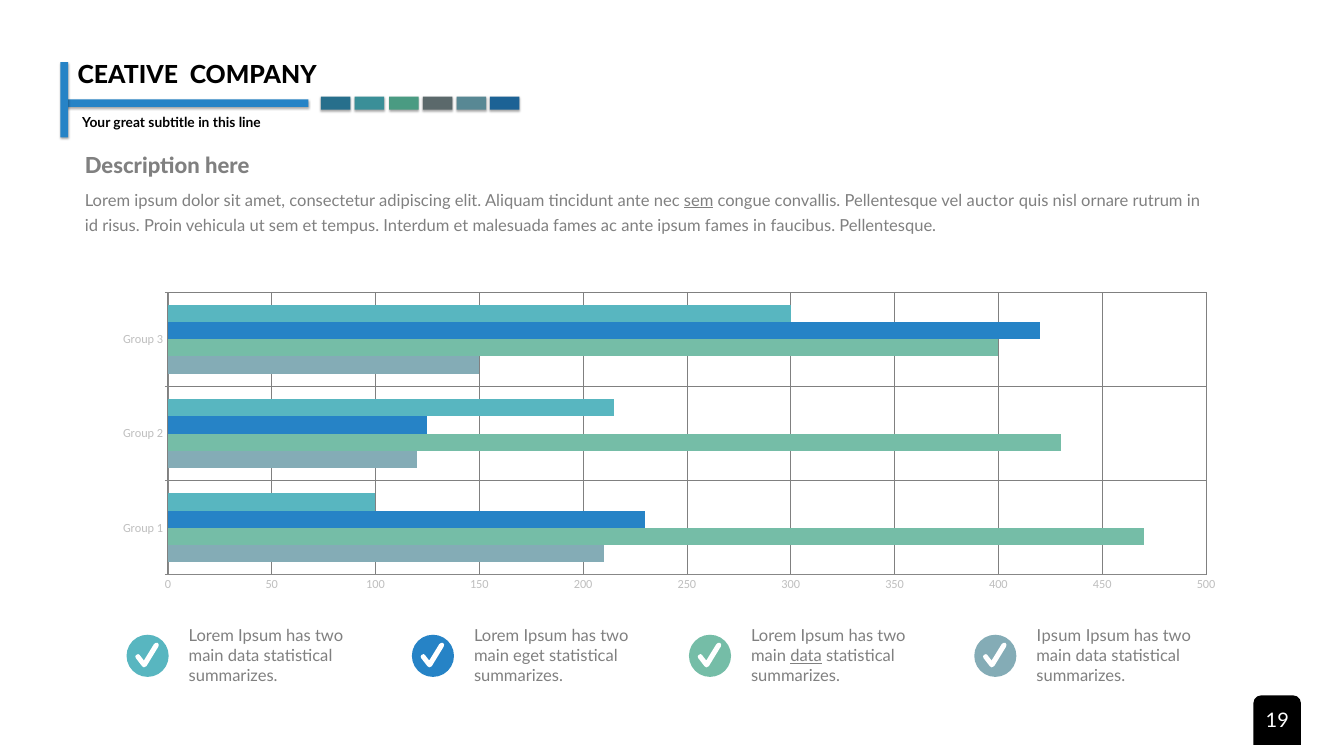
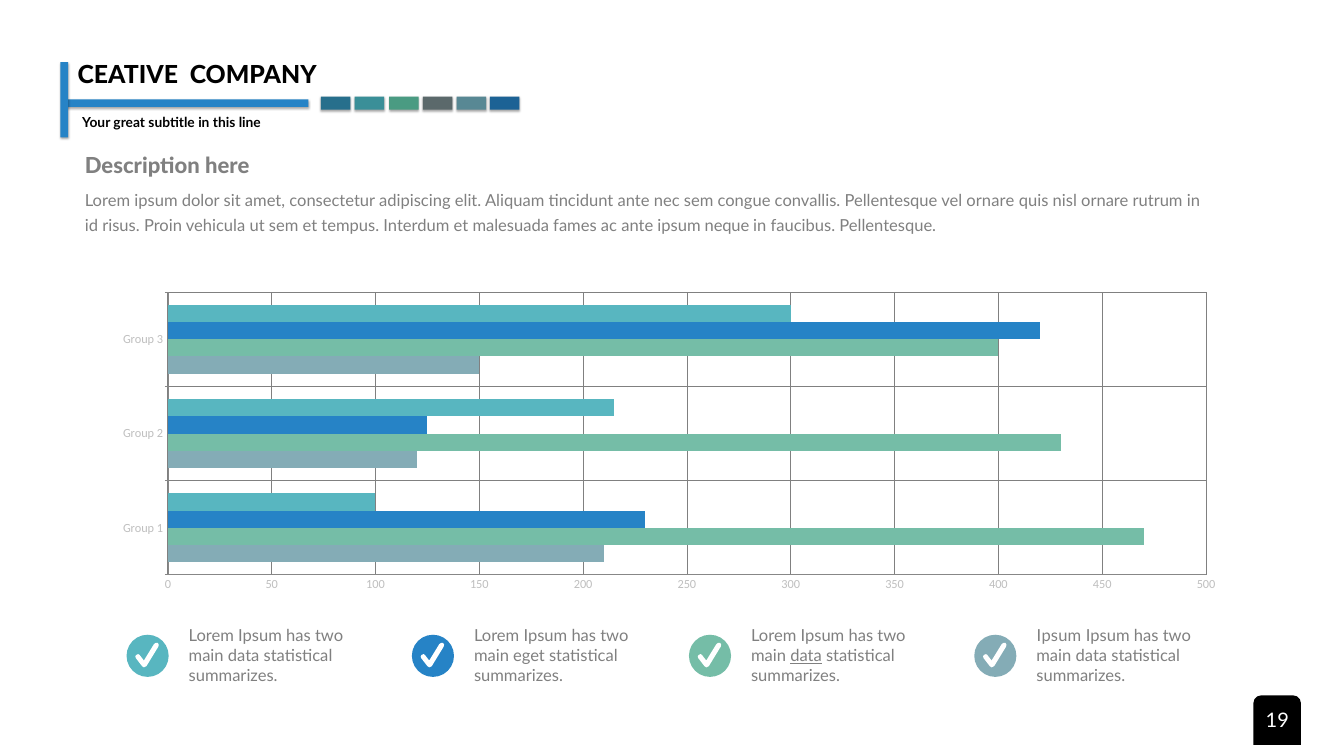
sem at (699, 200) underline: present -> none
vel auctor: auctor -> ornare
ipsum fames: fames -> neque
